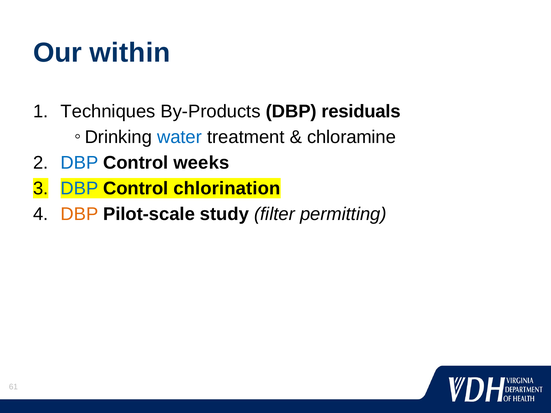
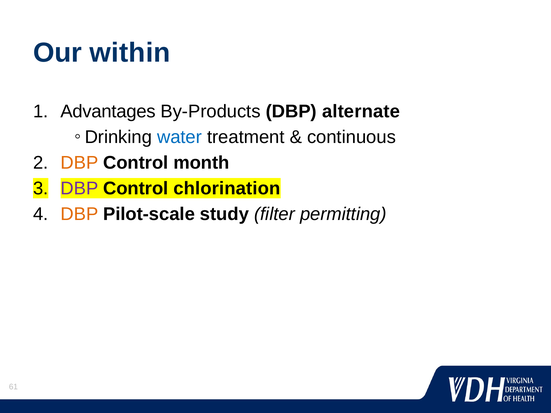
Techniques: Techniques -> Advantages
residuals: residuals -> alternate
chloramine: chloramine -> continuous
DBP at (79, 163) colour: blue -> orange
weeks: weeks -> month
DBP at (79, 189) colour: blue -> purple
